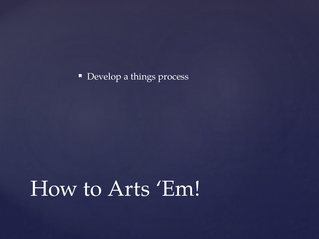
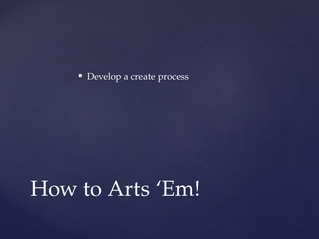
things: things -> create
